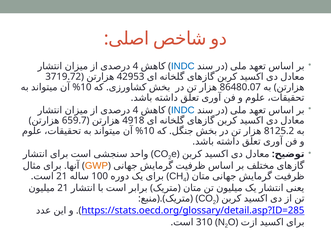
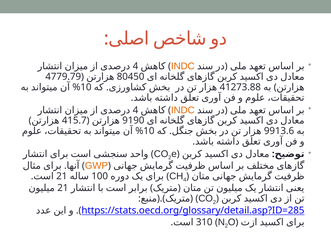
INDC at (183, 66) colour: blue -> orange
3719.72: 3719.72 -> 4779.79
42953: 42953 -> 80450
86480.07: 86480.07 -> 41273.88
INDC at (183, 110) colour: blue -> orange
659.7: 659.7 -> 415.7
4918: 4918 -> 9190
8125.2: 8125.2 -> 9913.6
